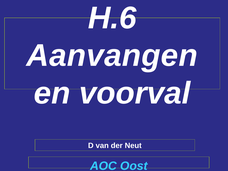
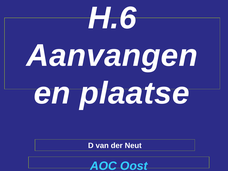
voorval: voorval -> plaatse
